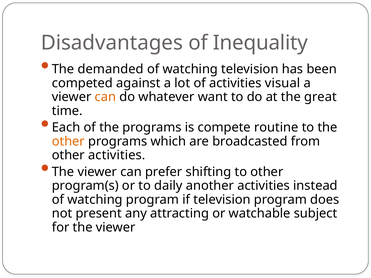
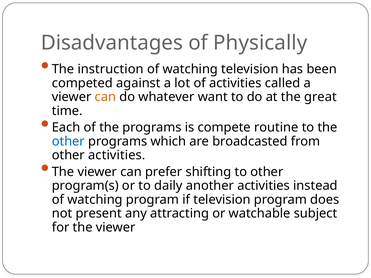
Inequality: Inequality -> Physically
demanded: demanded -> instruction
visual: visual -> called
other at (68, 141) colour: orange -> blue
